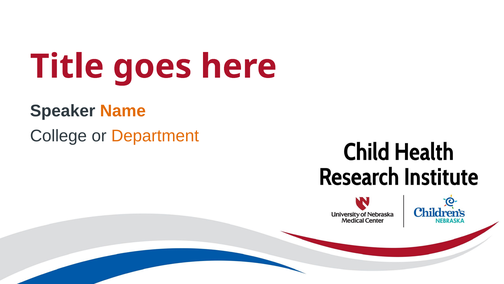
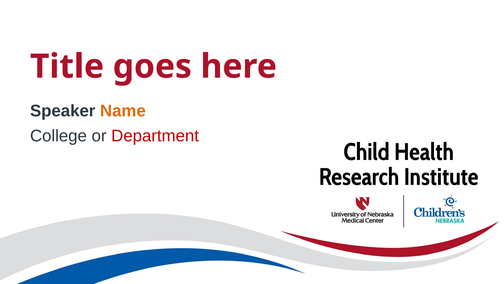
Department colour: orange -> red
